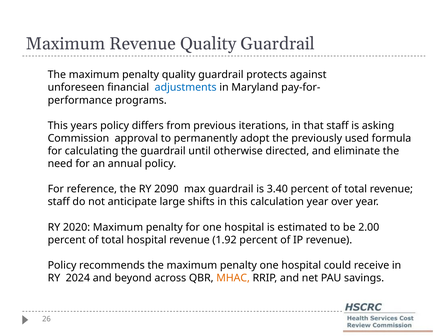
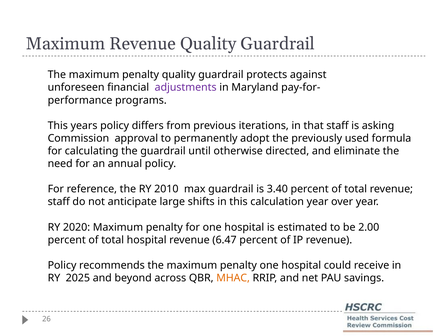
adjustments colour: blue -> purple
2090: 2090 -> 2010
1.92: 1.92 -> 6.47
2024: 2024 -> 2025
